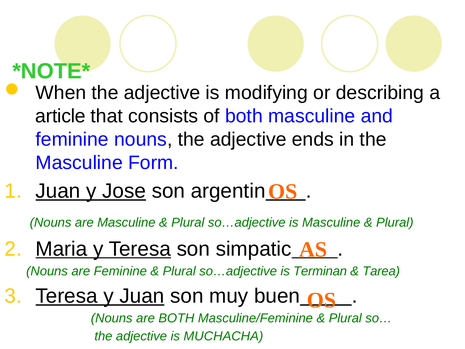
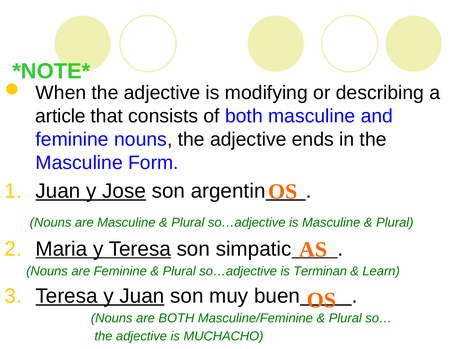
Tarea: Tarea -> Learn
MUCHACHA: MUCHACHA -> MUCHACHO
